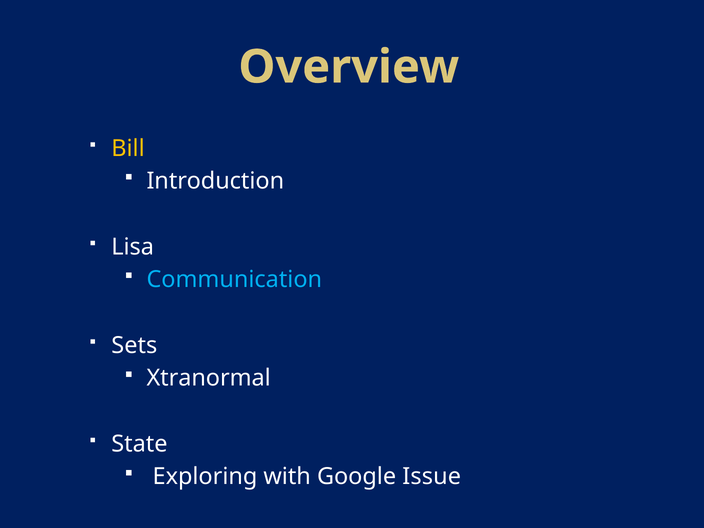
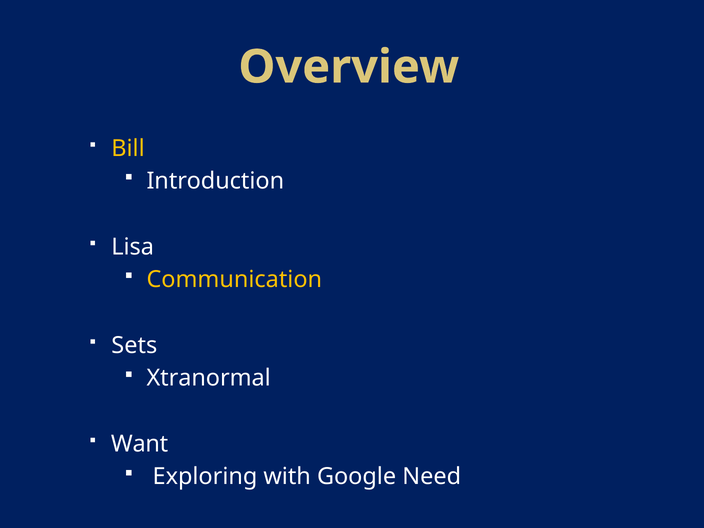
Communication colour: light blue -> yellow
State: State -> Want
Issue: Issue -> Need
